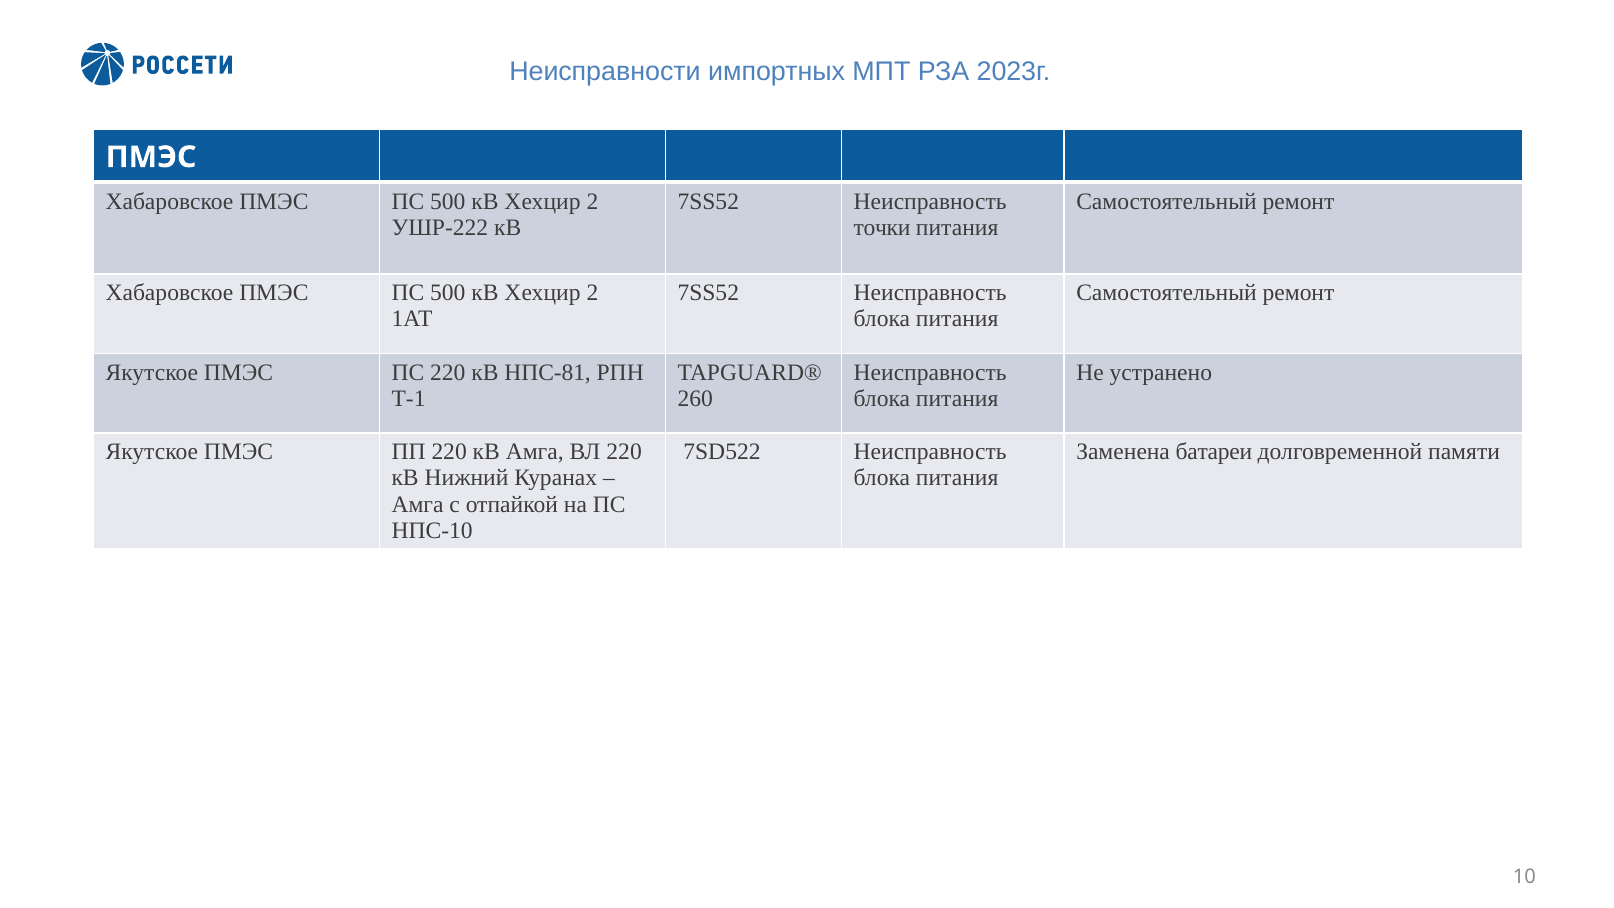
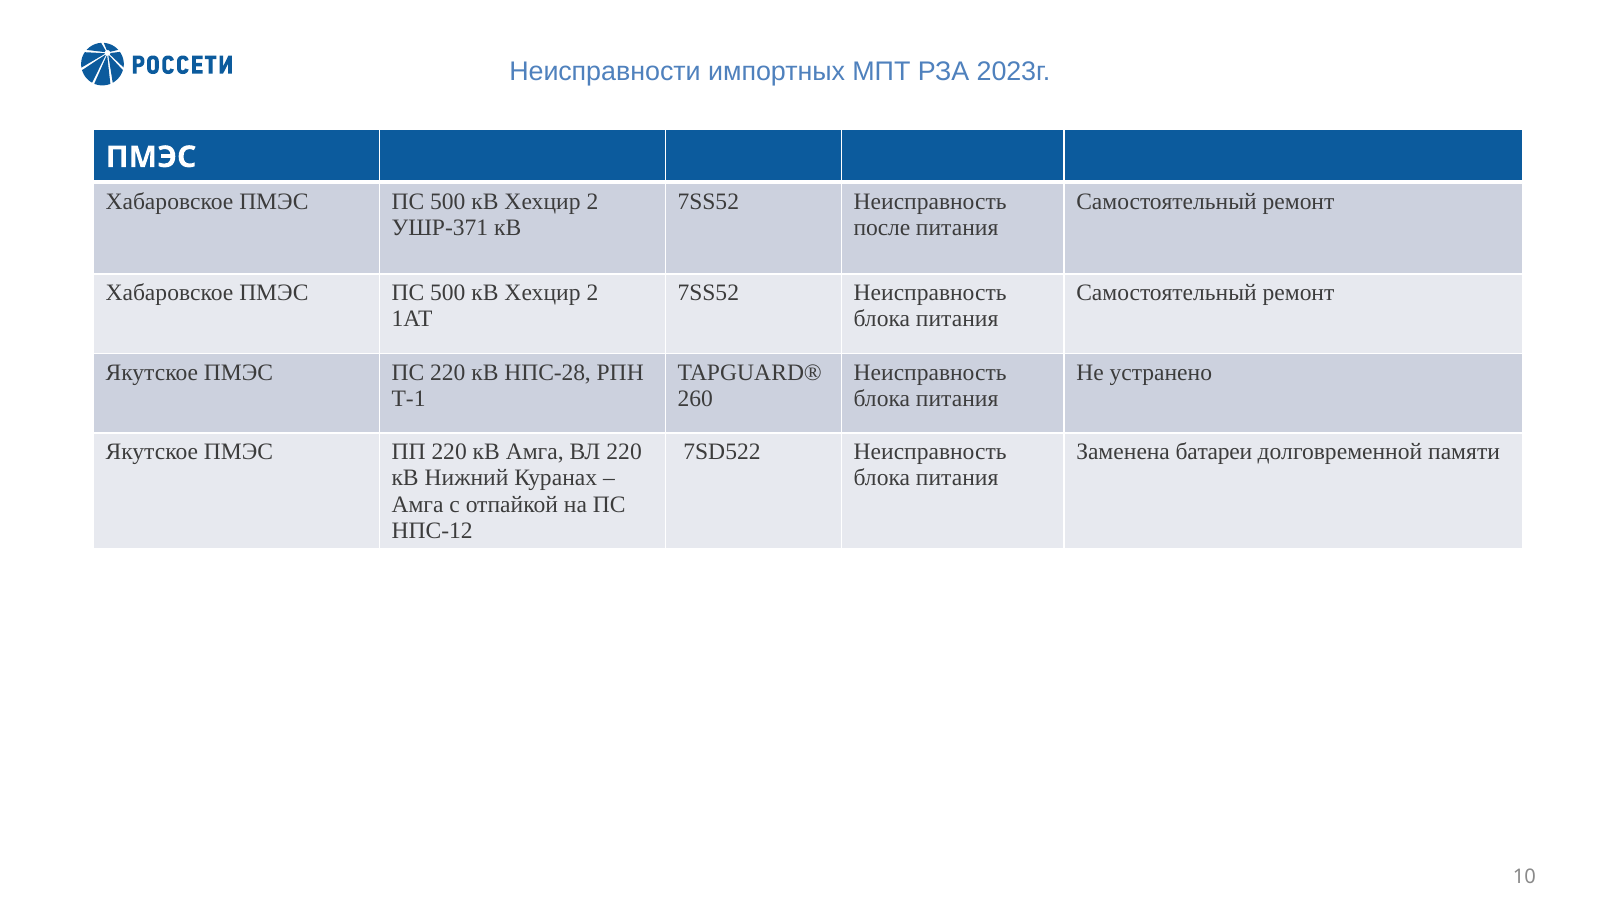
УШР-222: УШР-222 -> УШР-371
точки: точки -> после
НПС-81: НПС-81 -> НПС-28
НПС-10: НПС-10 -> НПС-12
